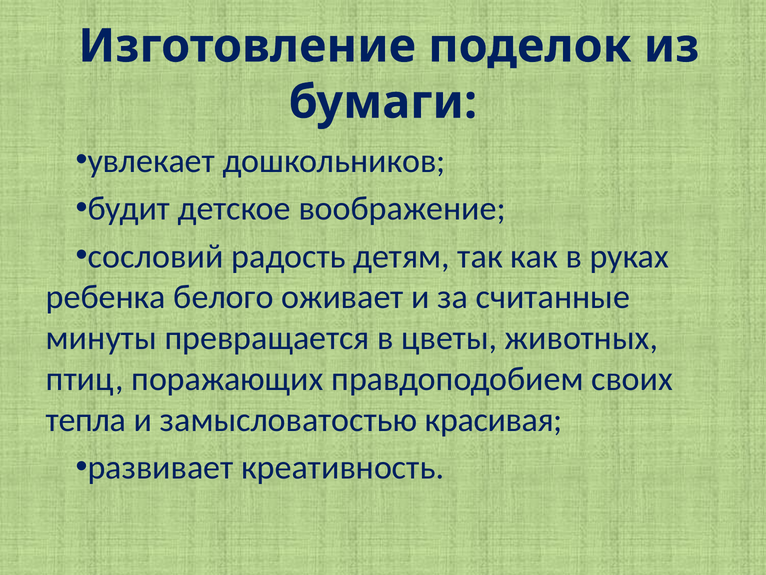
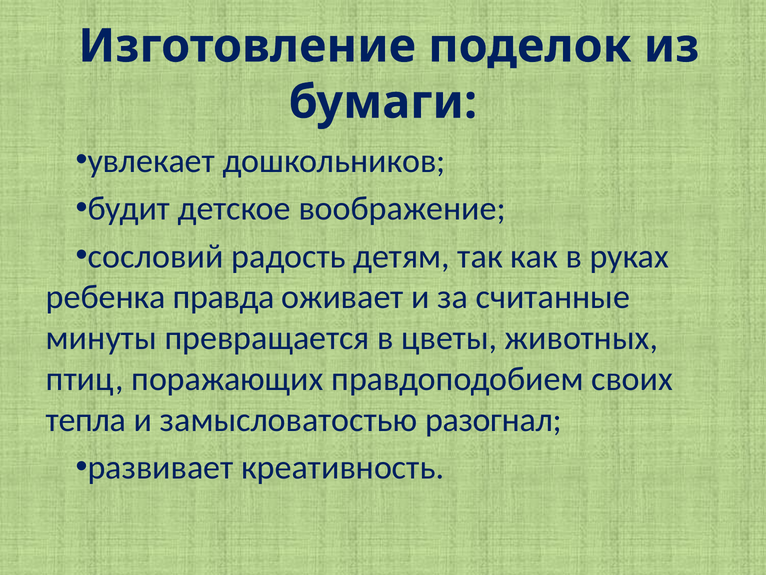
белого: белого -> правда
красивая: красивая -> разогнал
